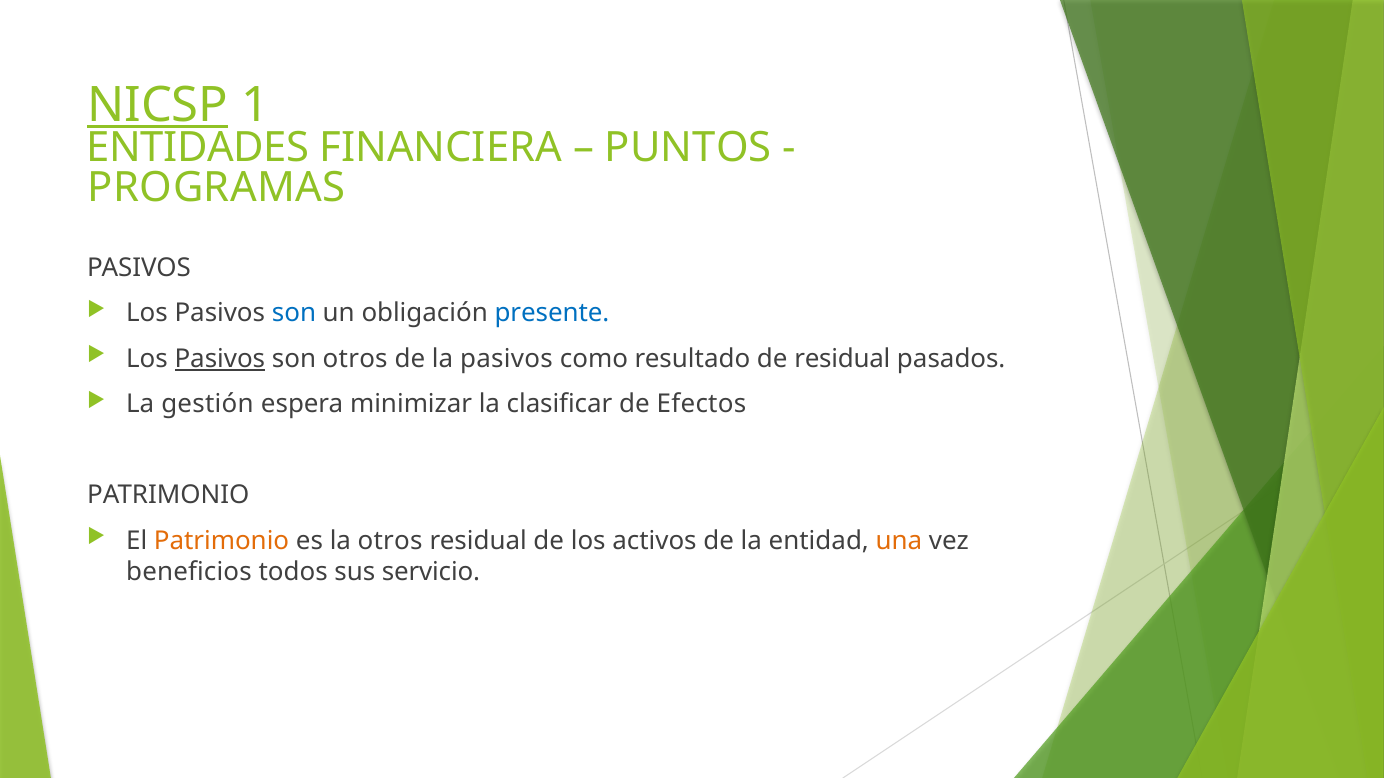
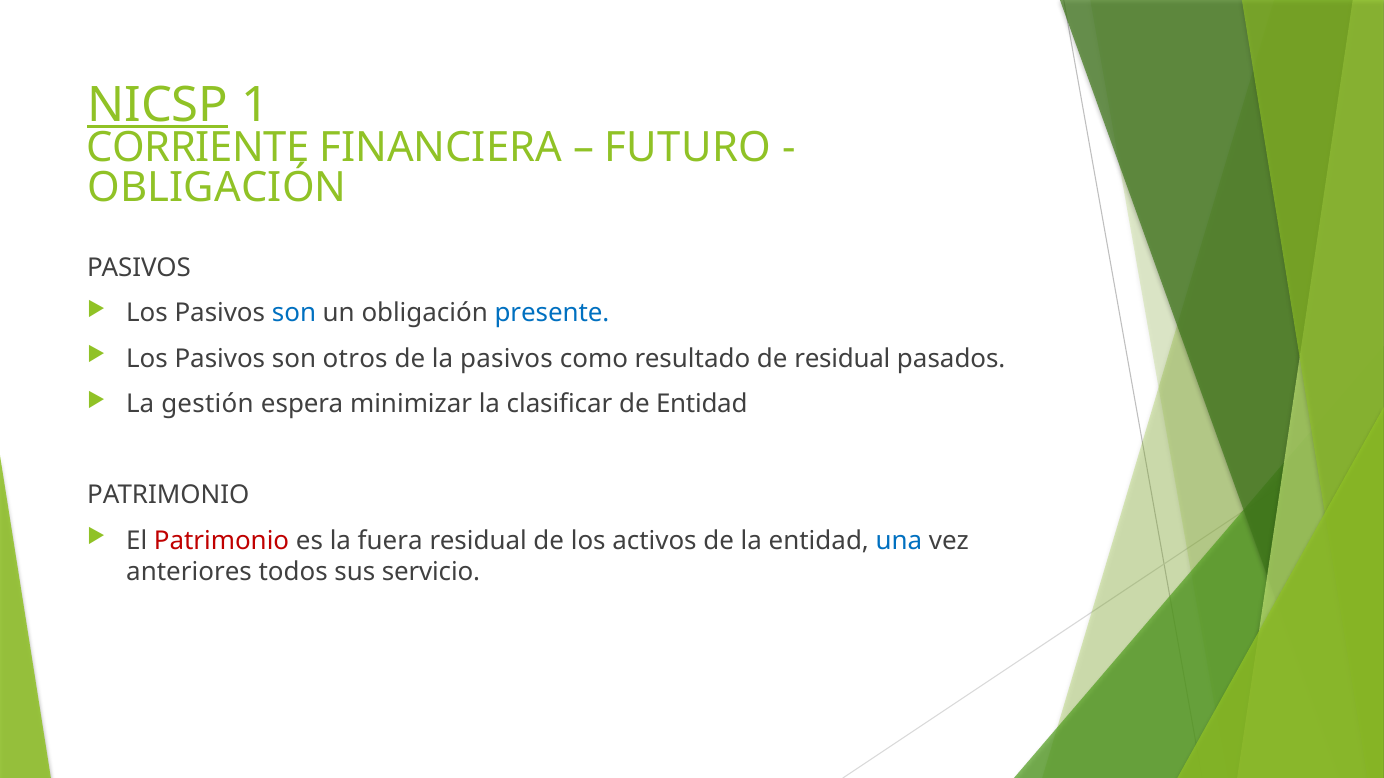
ENTIDADES: ENTIDADES -> CORRIENTE
PUNTOS: PUNTOS -> FUTURO
PROGRAMAS at (217, 188): PROGRAMAS -> OBLIGACIÓN
Pasivos at (220, 359) underline: present -> none
de Efectos: Efectos -> Entidad
Patrimonio at (222, 541) colour: orange -> red
la otros: otros -> fuera
una colour: orange -> blue
beneficios: beneficios -> anteriores
